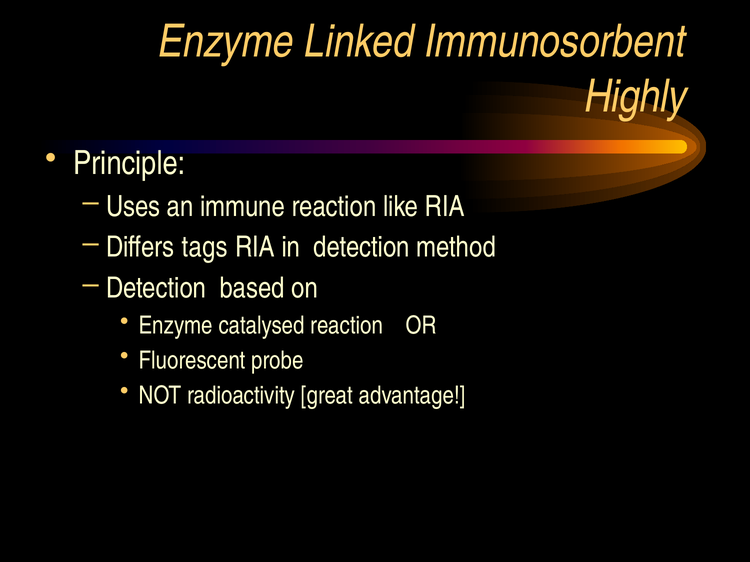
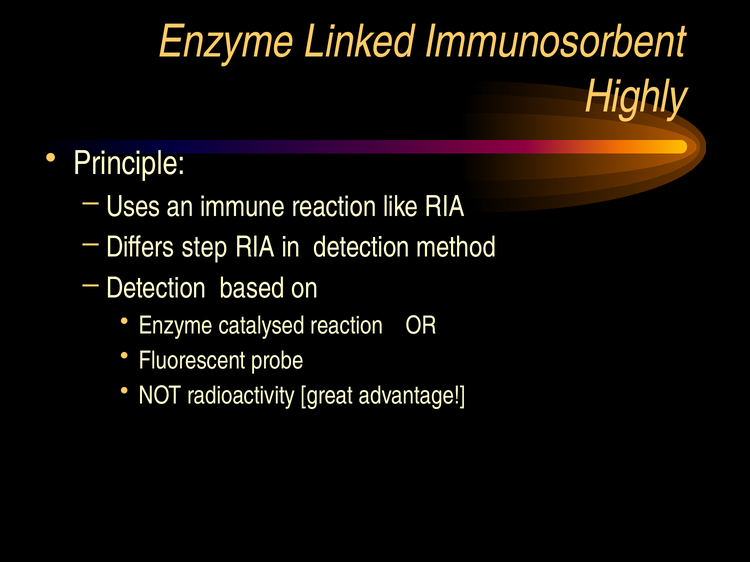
tags: tags -> step
